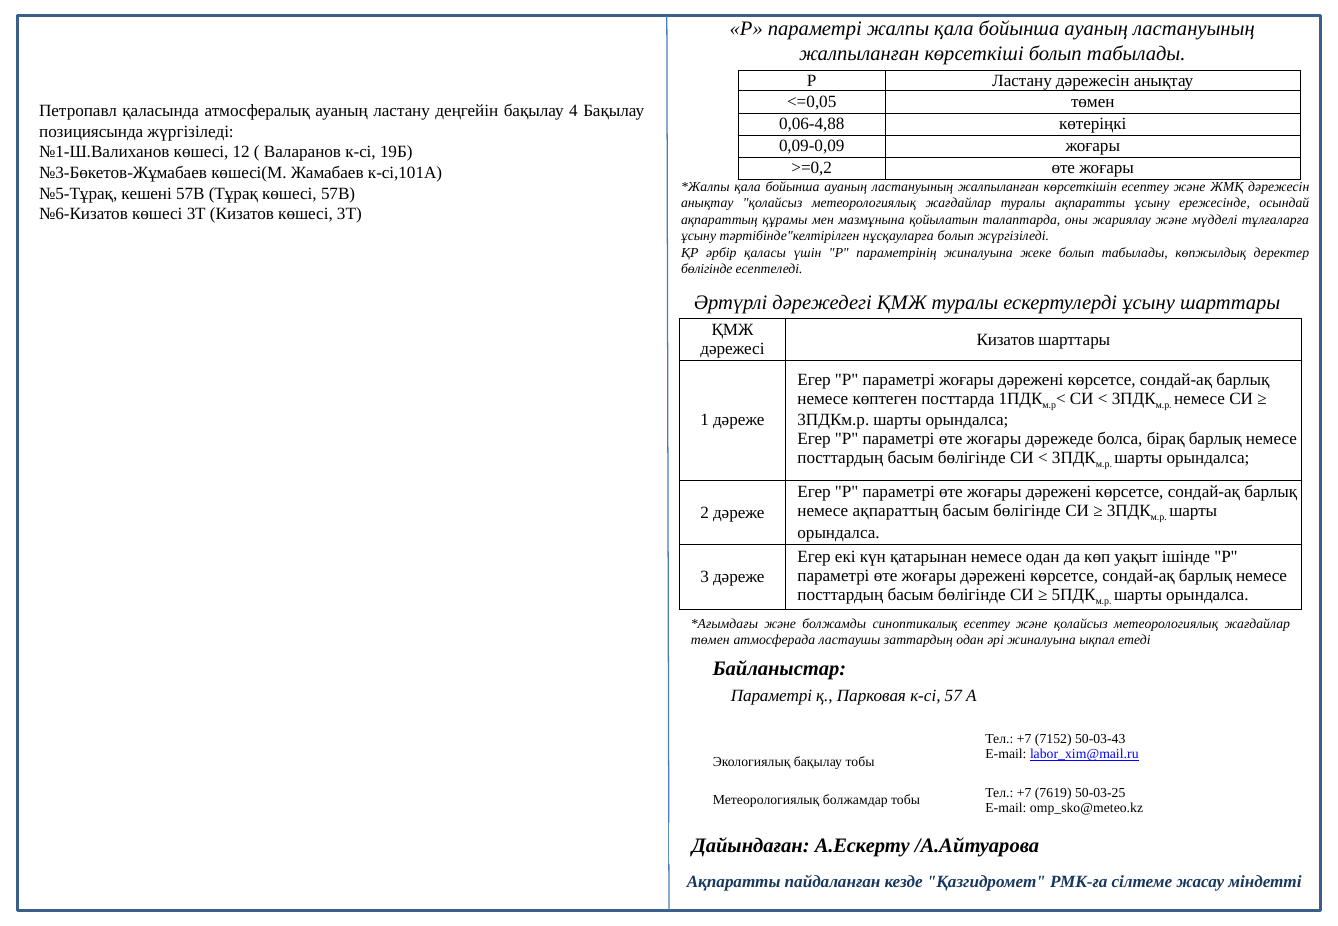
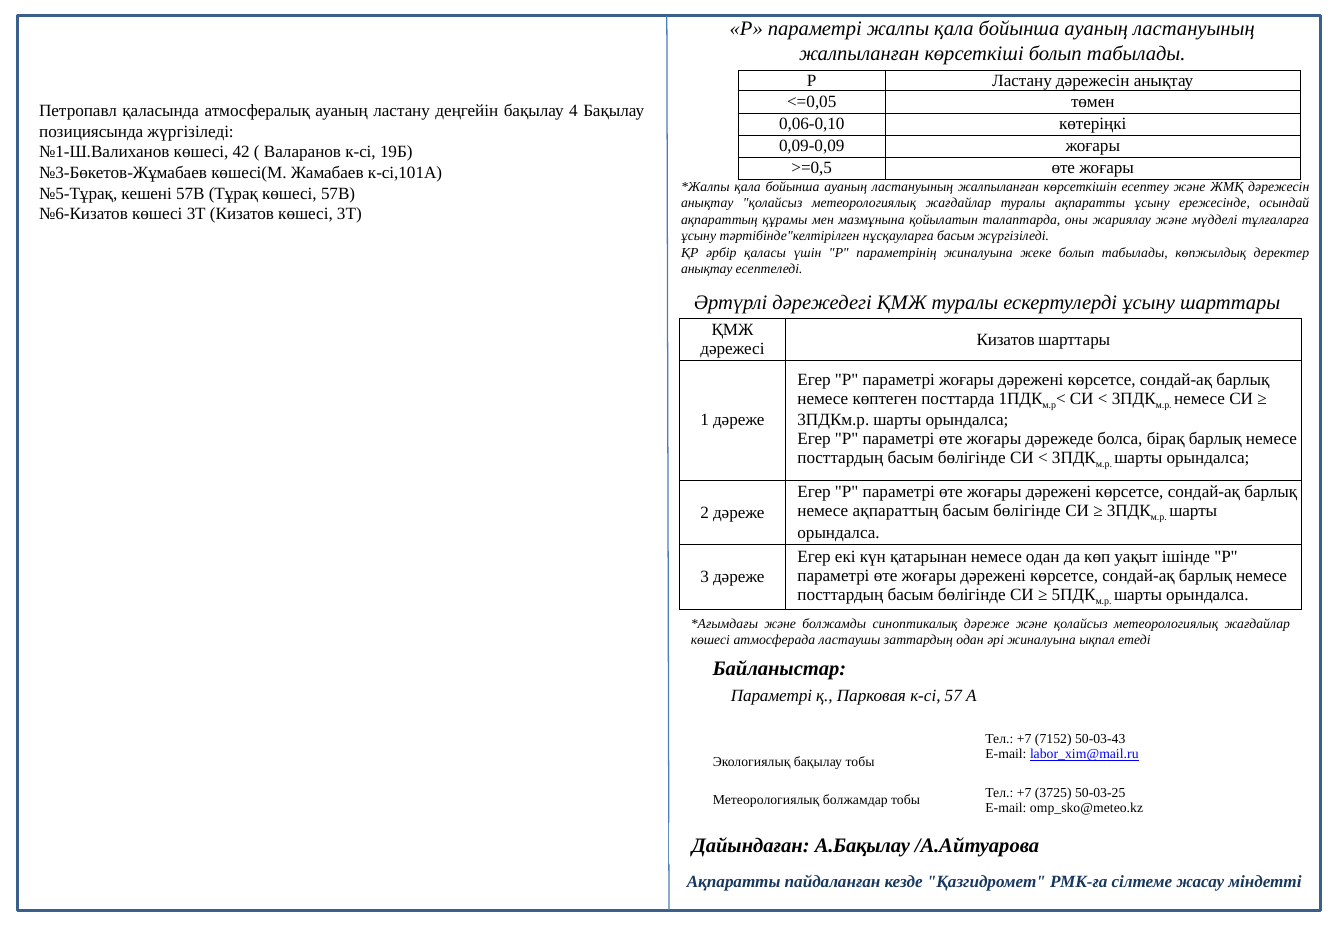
0,06-4,88: 0,06-4,88 -> 0,06-0,10
12: 12 -> 42
>=0,2: >=0,2 -> >=0,5
нұсқауларға болып: болып -> басым
бөлігінде at (707, 269): бөлігінде -> анықтау
синоптикалық есептеу: есептеу -> дәреже
төмен at (710, 641): төмен -> көшесі
7619: 7619 -> 3725
А.Ескерту: А.Ескерту -> А.Бақылау
